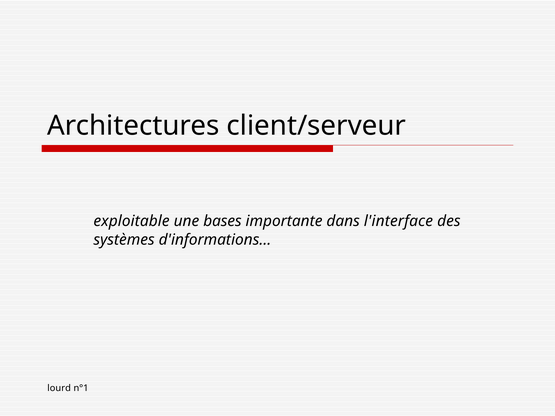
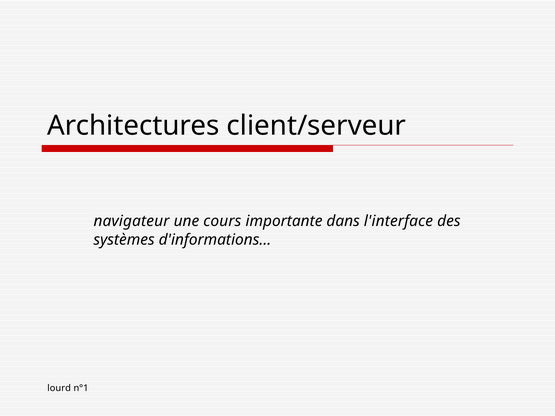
exploitable: exploitable -> navigateur
bases: bases -> cours
